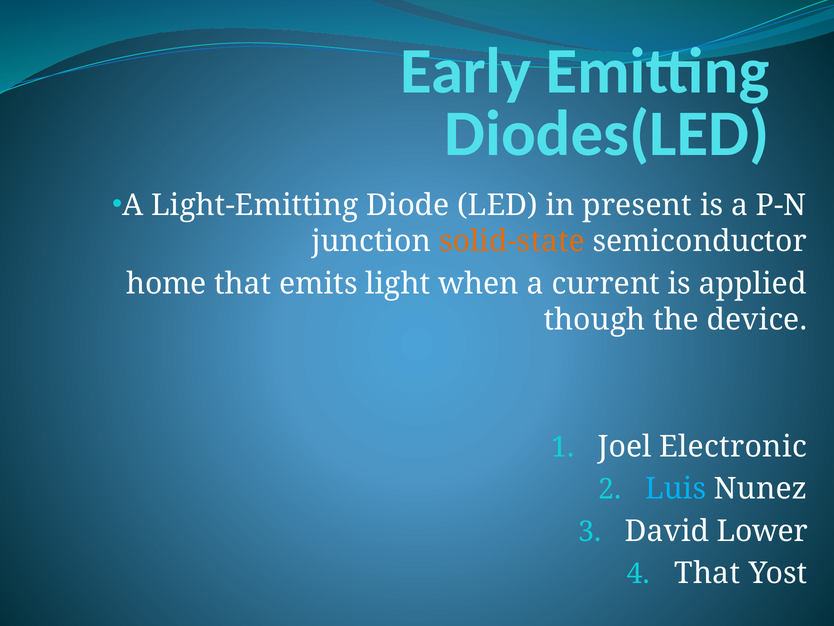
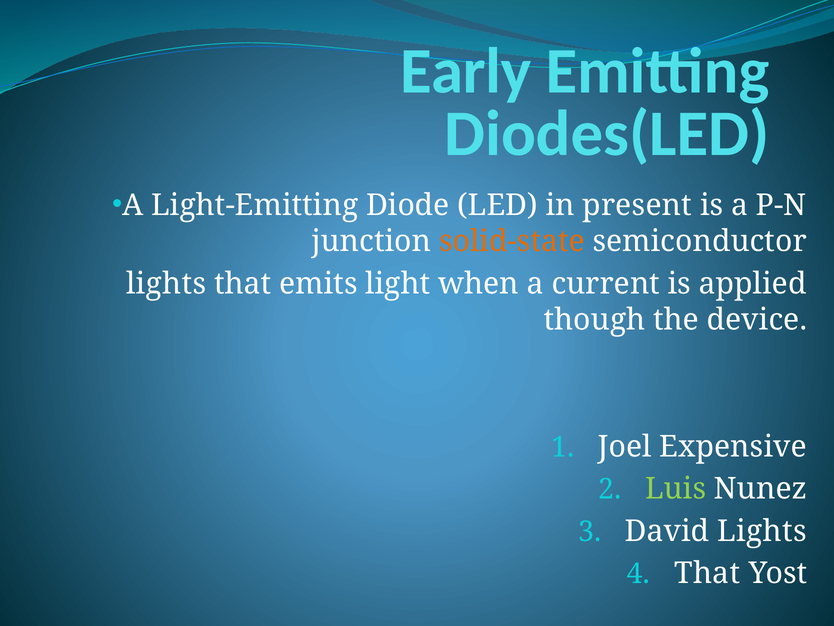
home at (166, 283): home -> lights
Electronic: Electronic -> Expensive
Luis colour: light blue -> light green
David Lower: Lower -> Lights
